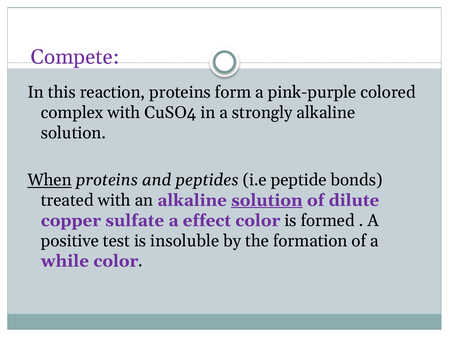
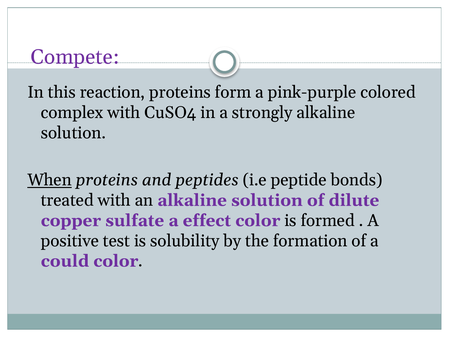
solution at (267, 200) underline: present -> none
insoluble: insoluble -> solubility
while: while -> could
